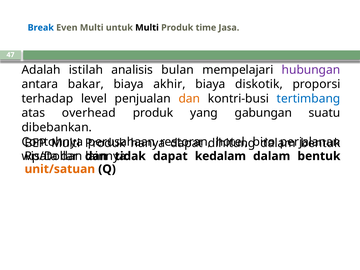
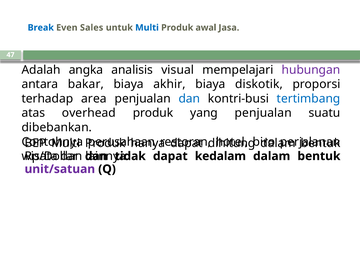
Even Multi: Multi -> Sales
Multi at (147, 28) colour: black -> blue
time: time -> awal
istilah: istilah -> angka
bulan: bulan -> visual
level: level -> area
dan at (189, 99) colour: orange -> blue
yang gabungan: gabungan -> penjualan
unit/satuan colour: orange -> purple
